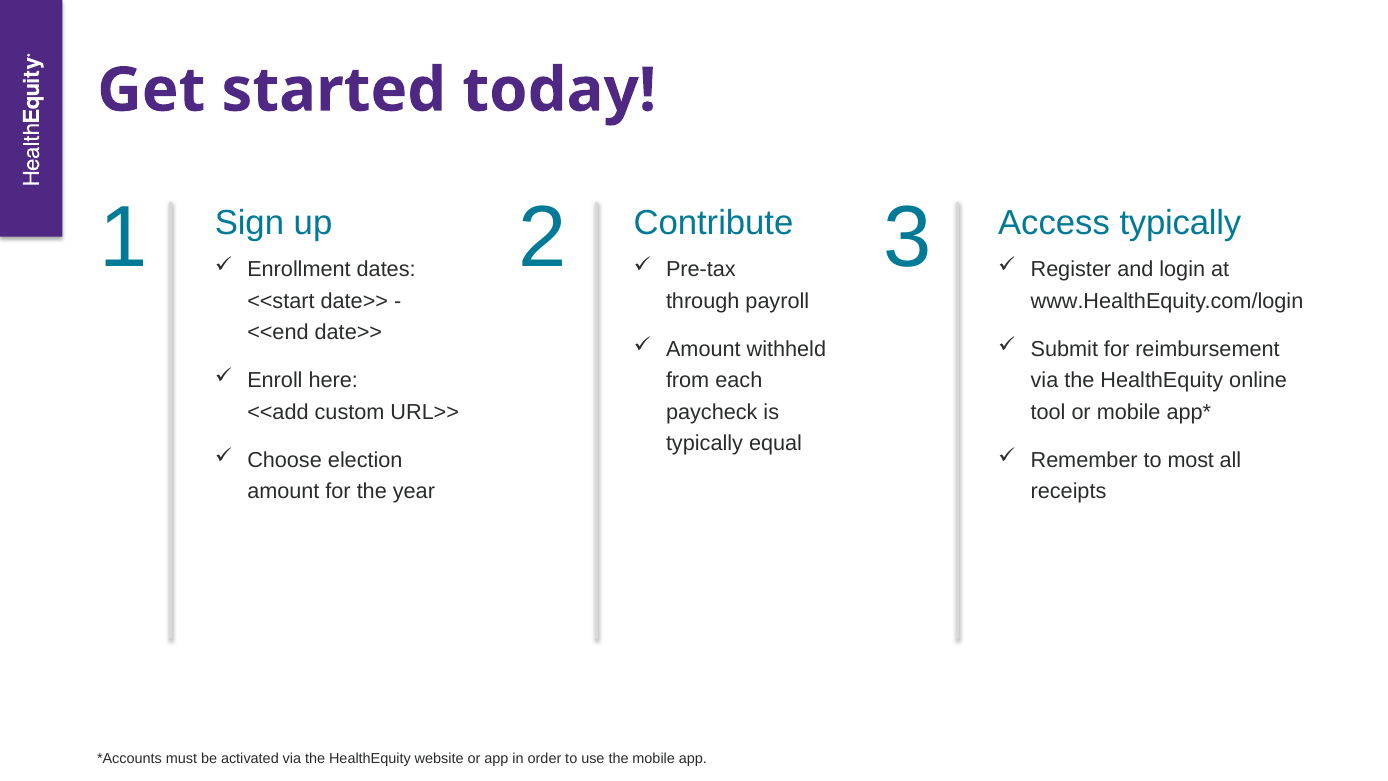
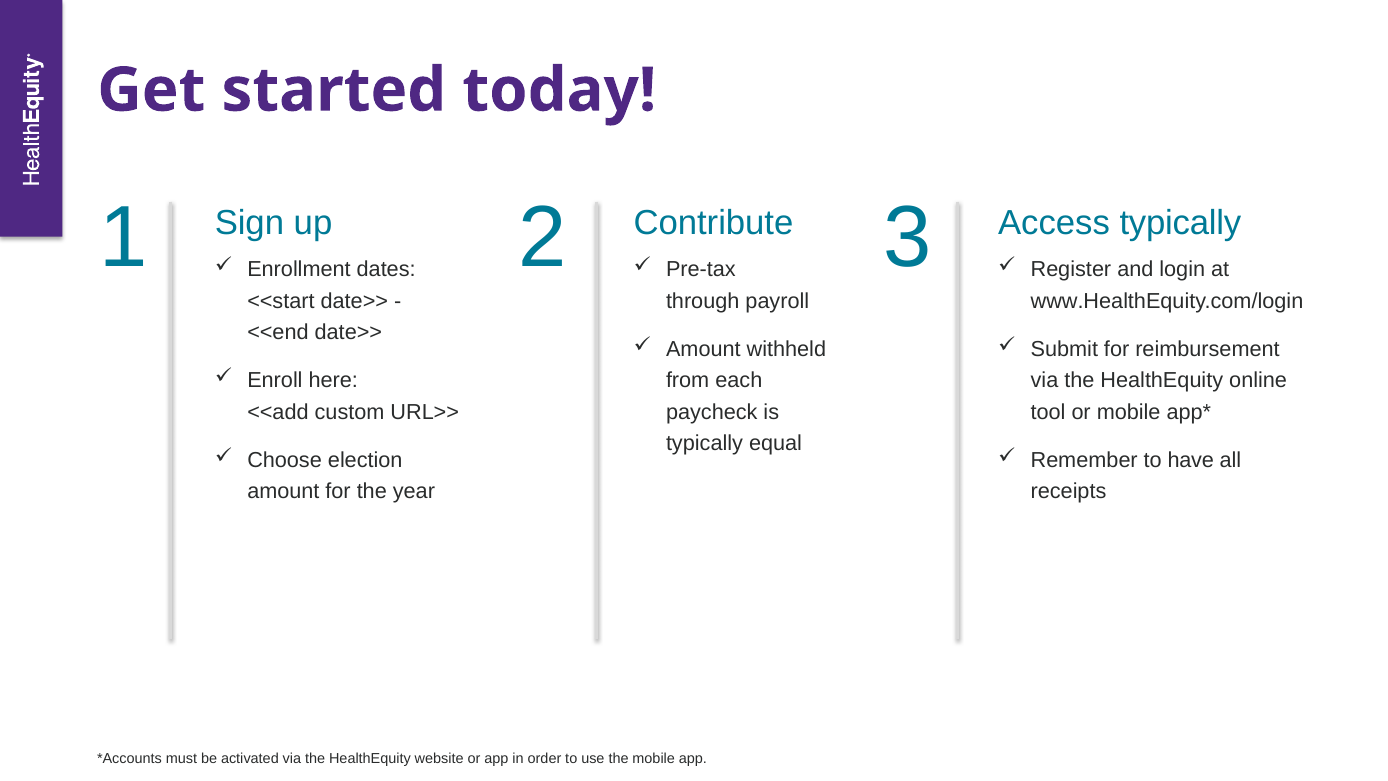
most: most -> have
